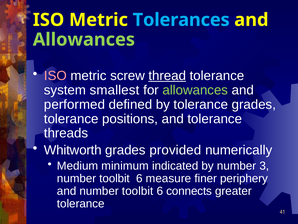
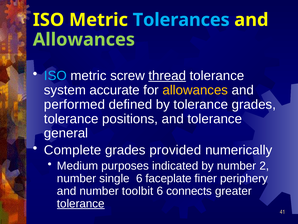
ISO at (55, 76) colour: pink -> light blue
smallest: smallest -> accurate
allowances at (195, 90) colour: light green -> yellow
threads: threads -> general
Whitworth: Whitworth -> Complete
minimum: minimum -> purposes
3: 3 -> 2
toolbit at (115, 178): toolbit -> single
measure: measure -> faceplate
tolerance at (81, 203) underline: none -> present
